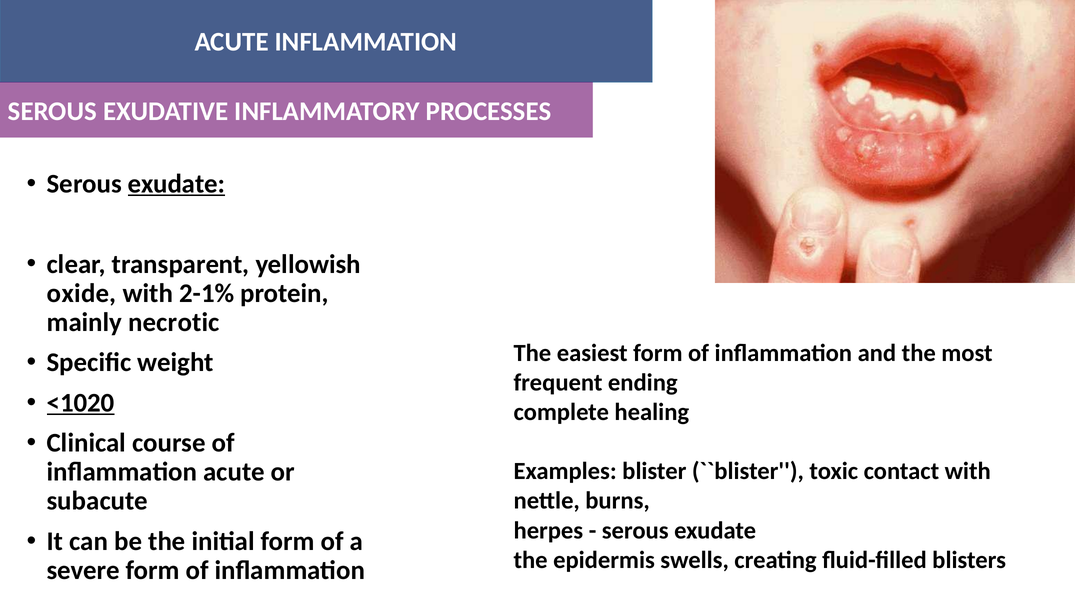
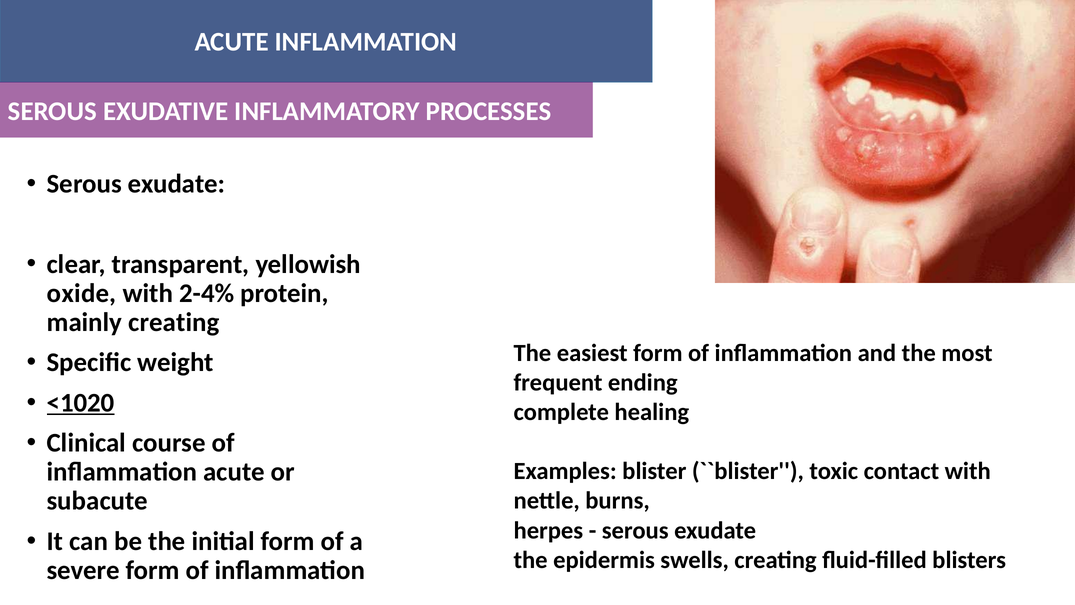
exudate at (176, 184) underline: present -> none
2-1%: 2-1% -> 2-4%
mainly necrotic: necrotic -> creating
